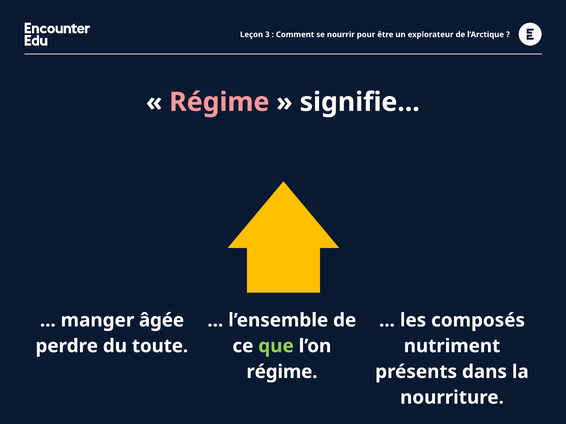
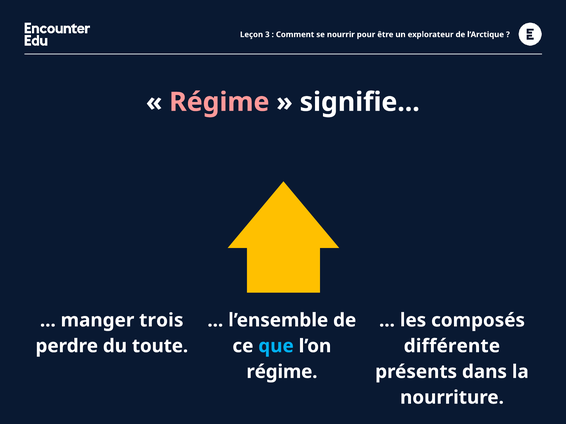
âgée: âgée -> trois
que colour: light green -> light blue
nutriment: nutriment -> différente
